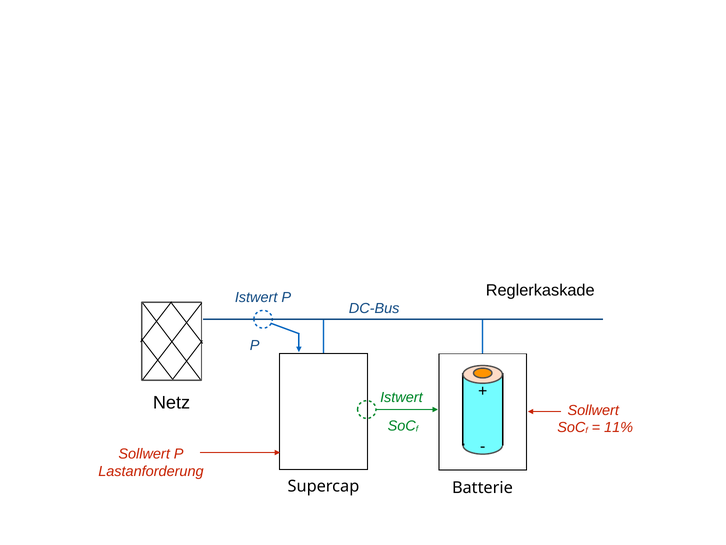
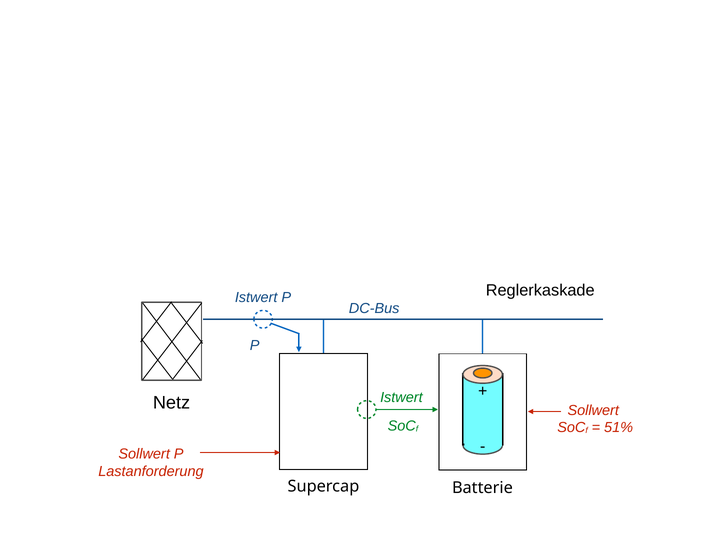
11%: 11% -> 51%
